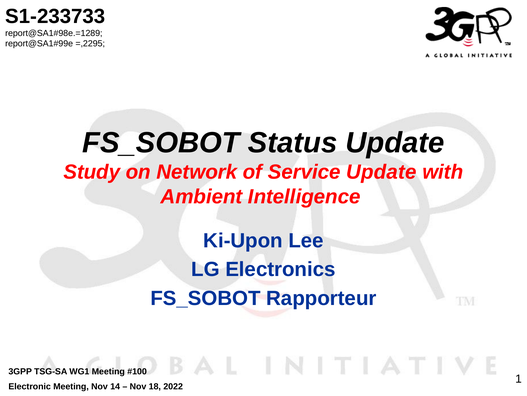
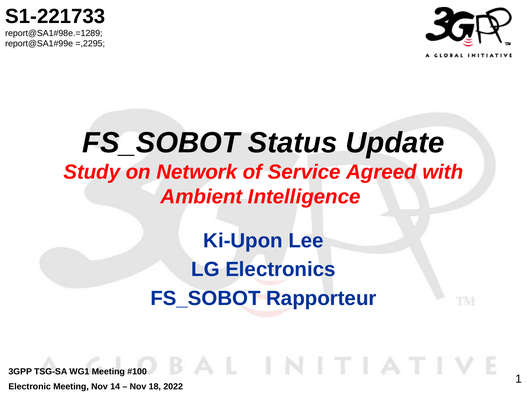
S1-233733: S1-233733 -> S1-221733
Service Update: Update -> Agreed
